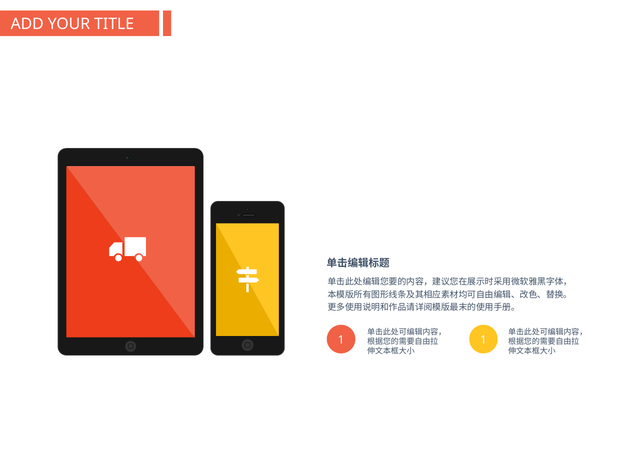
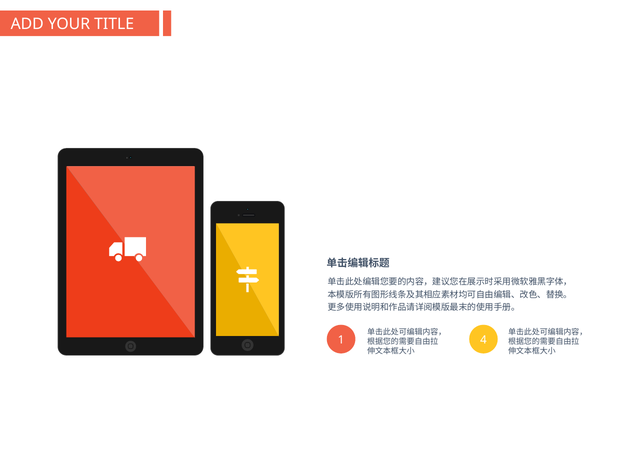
1 1: 1 -> 4
